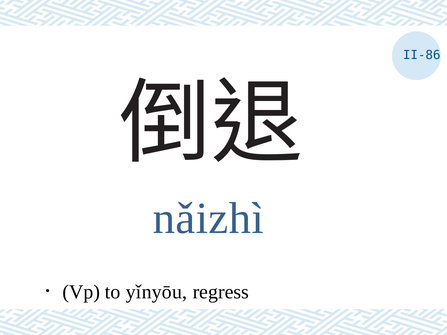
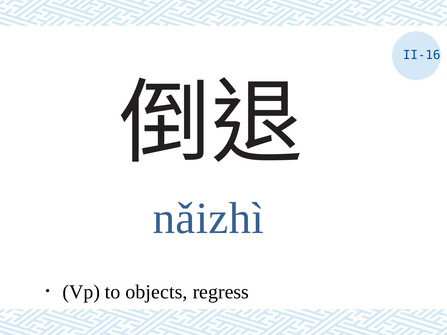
II-86: II-86 -> II-16
yǐnyōu: yǐnyōu -> objects
